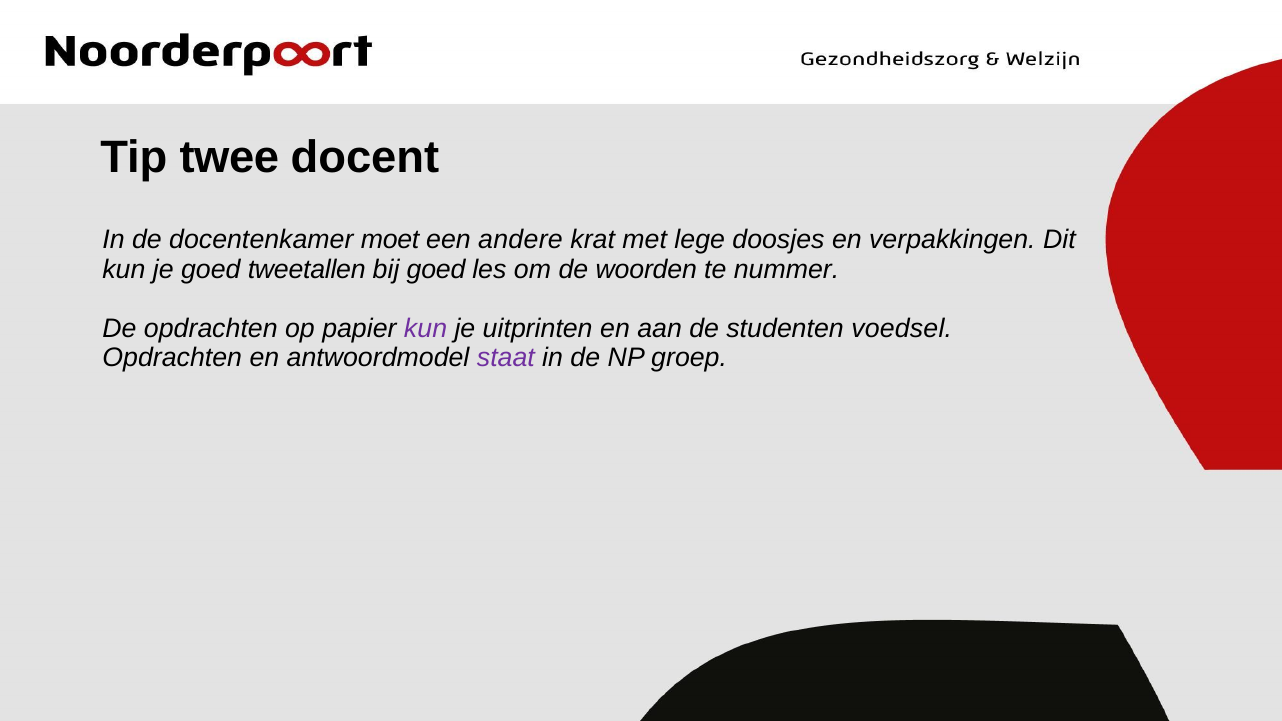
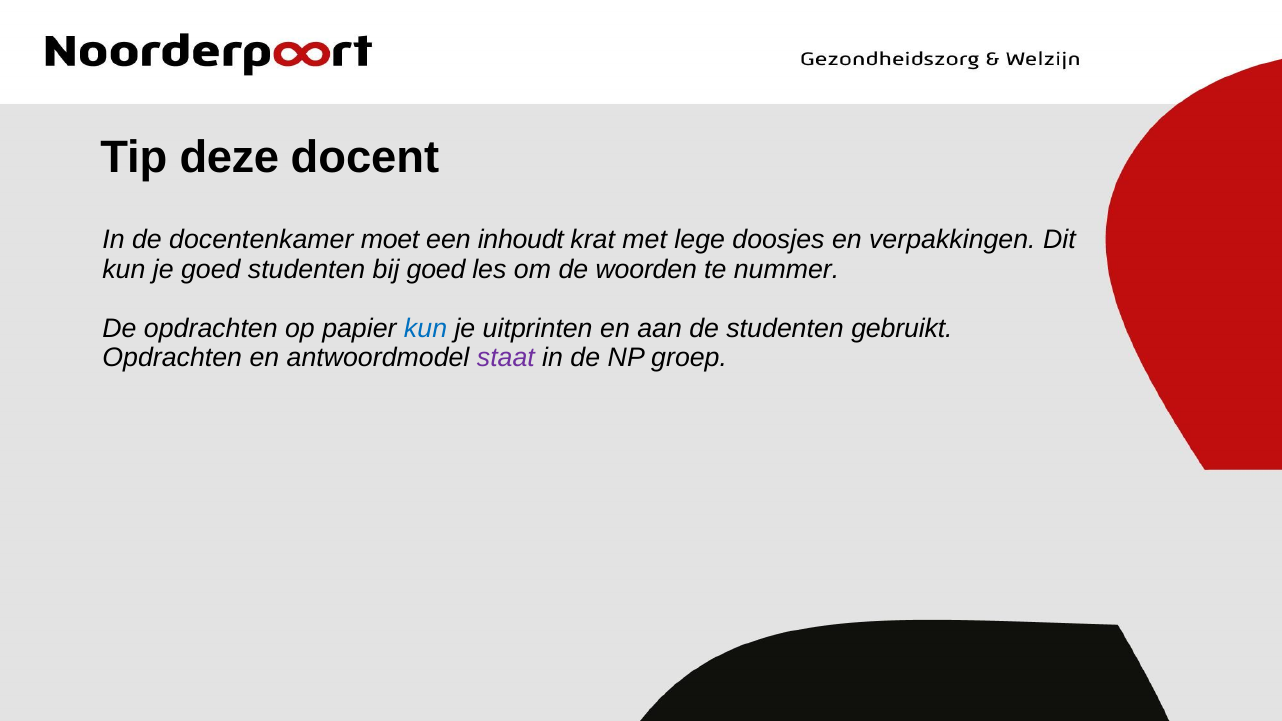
twee: twee -> deze
andere: andere -> inhoudt
goed tweetallen: tweetallen -> studenten
kun at (426, 328) colour: purple -> blue
voedsel: voedsel -> gebruikt
